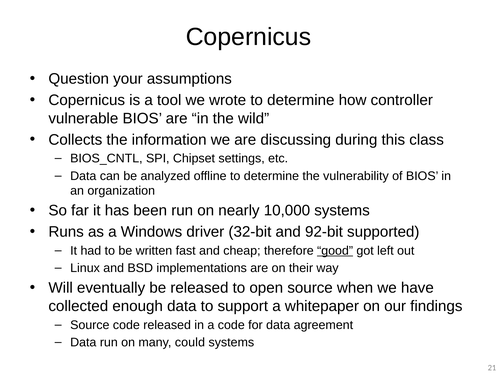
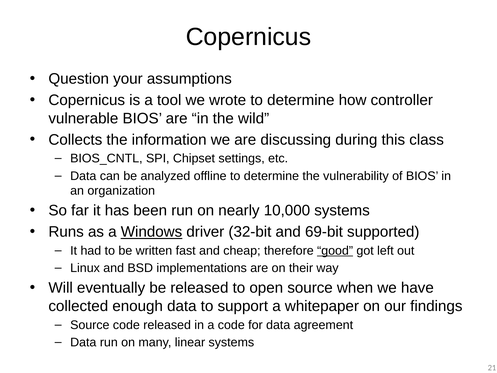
Windows underline: none -> present
92-bit: 92-bit -> 69-bit
could: could -> linear
